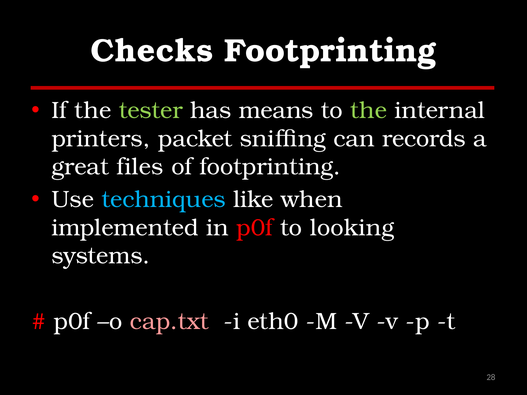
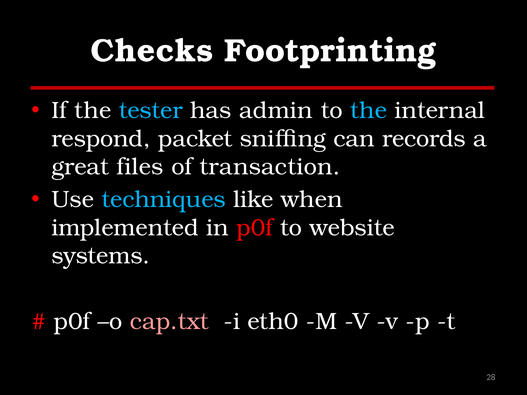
tester colour: light green -> light blue
means: means -> admin
the at (368, 111) colour: light green -> light blue
printers: printers -> respond
of footprinting: footprinting -> transaction
looking: looking -> website
